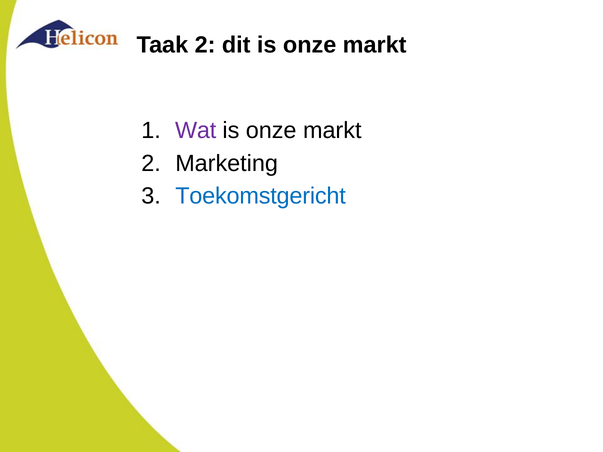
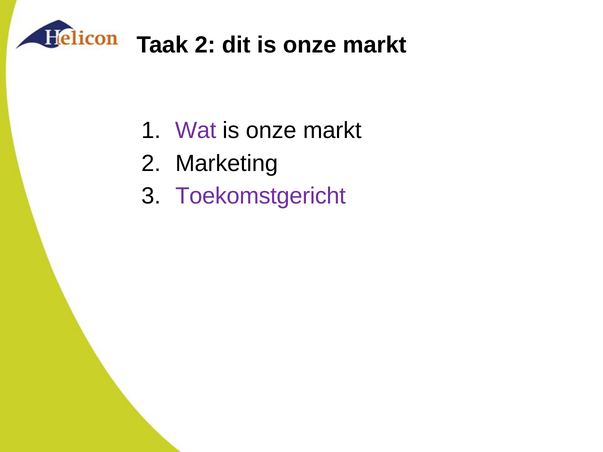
Toekomstgericht colour: blue -> purple
